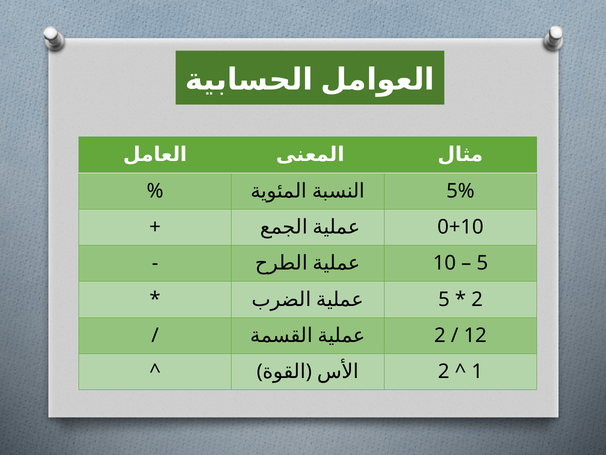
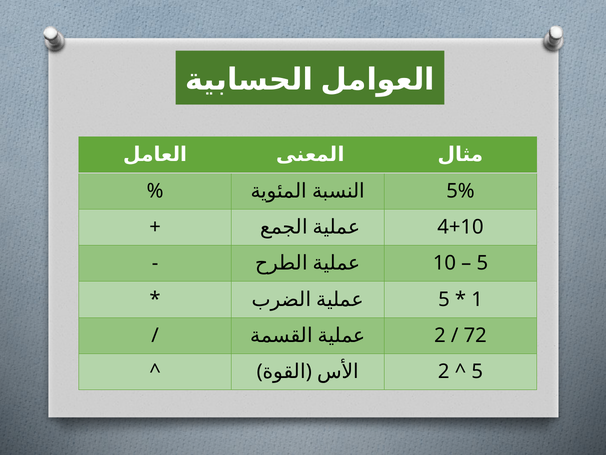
0+10: 0+10 -> 4+10
2 at (477, 299): 2 -> 1
12: 12 -> 72
1 at (477, 371): 1 -> 5
